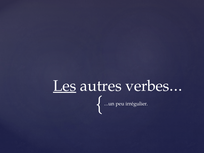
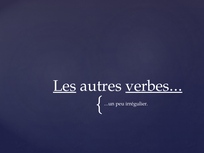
verbes… underline: none -> present
